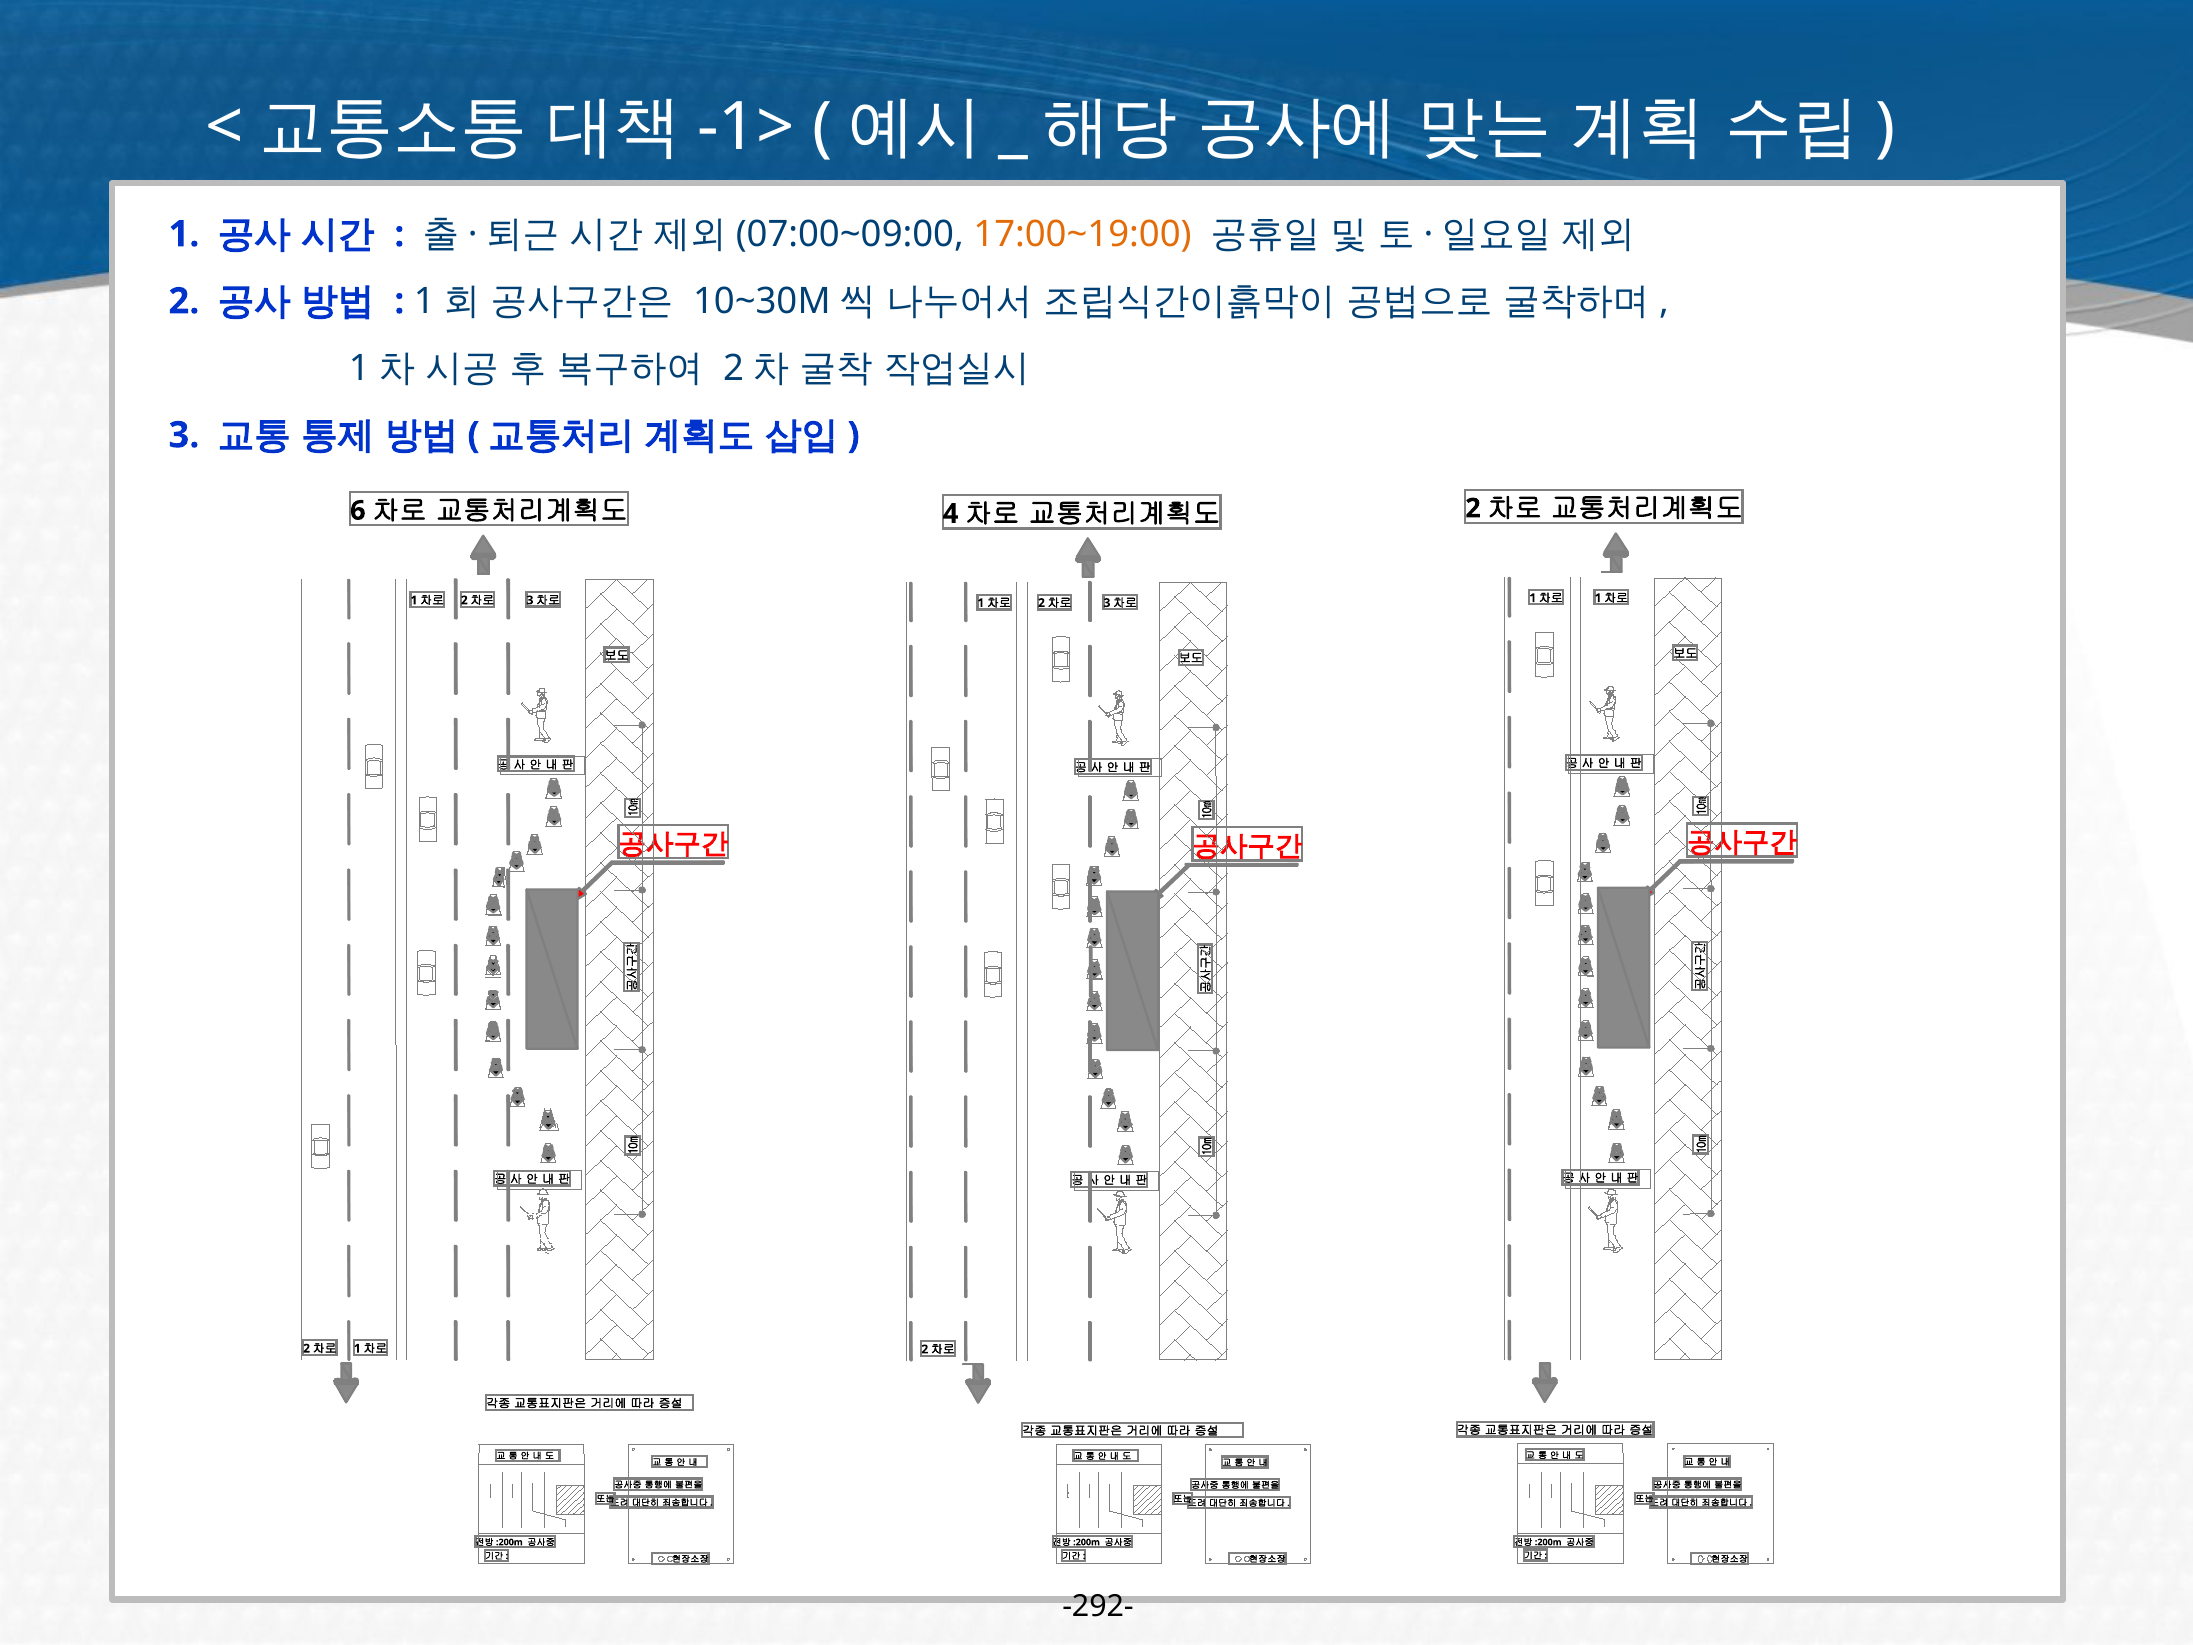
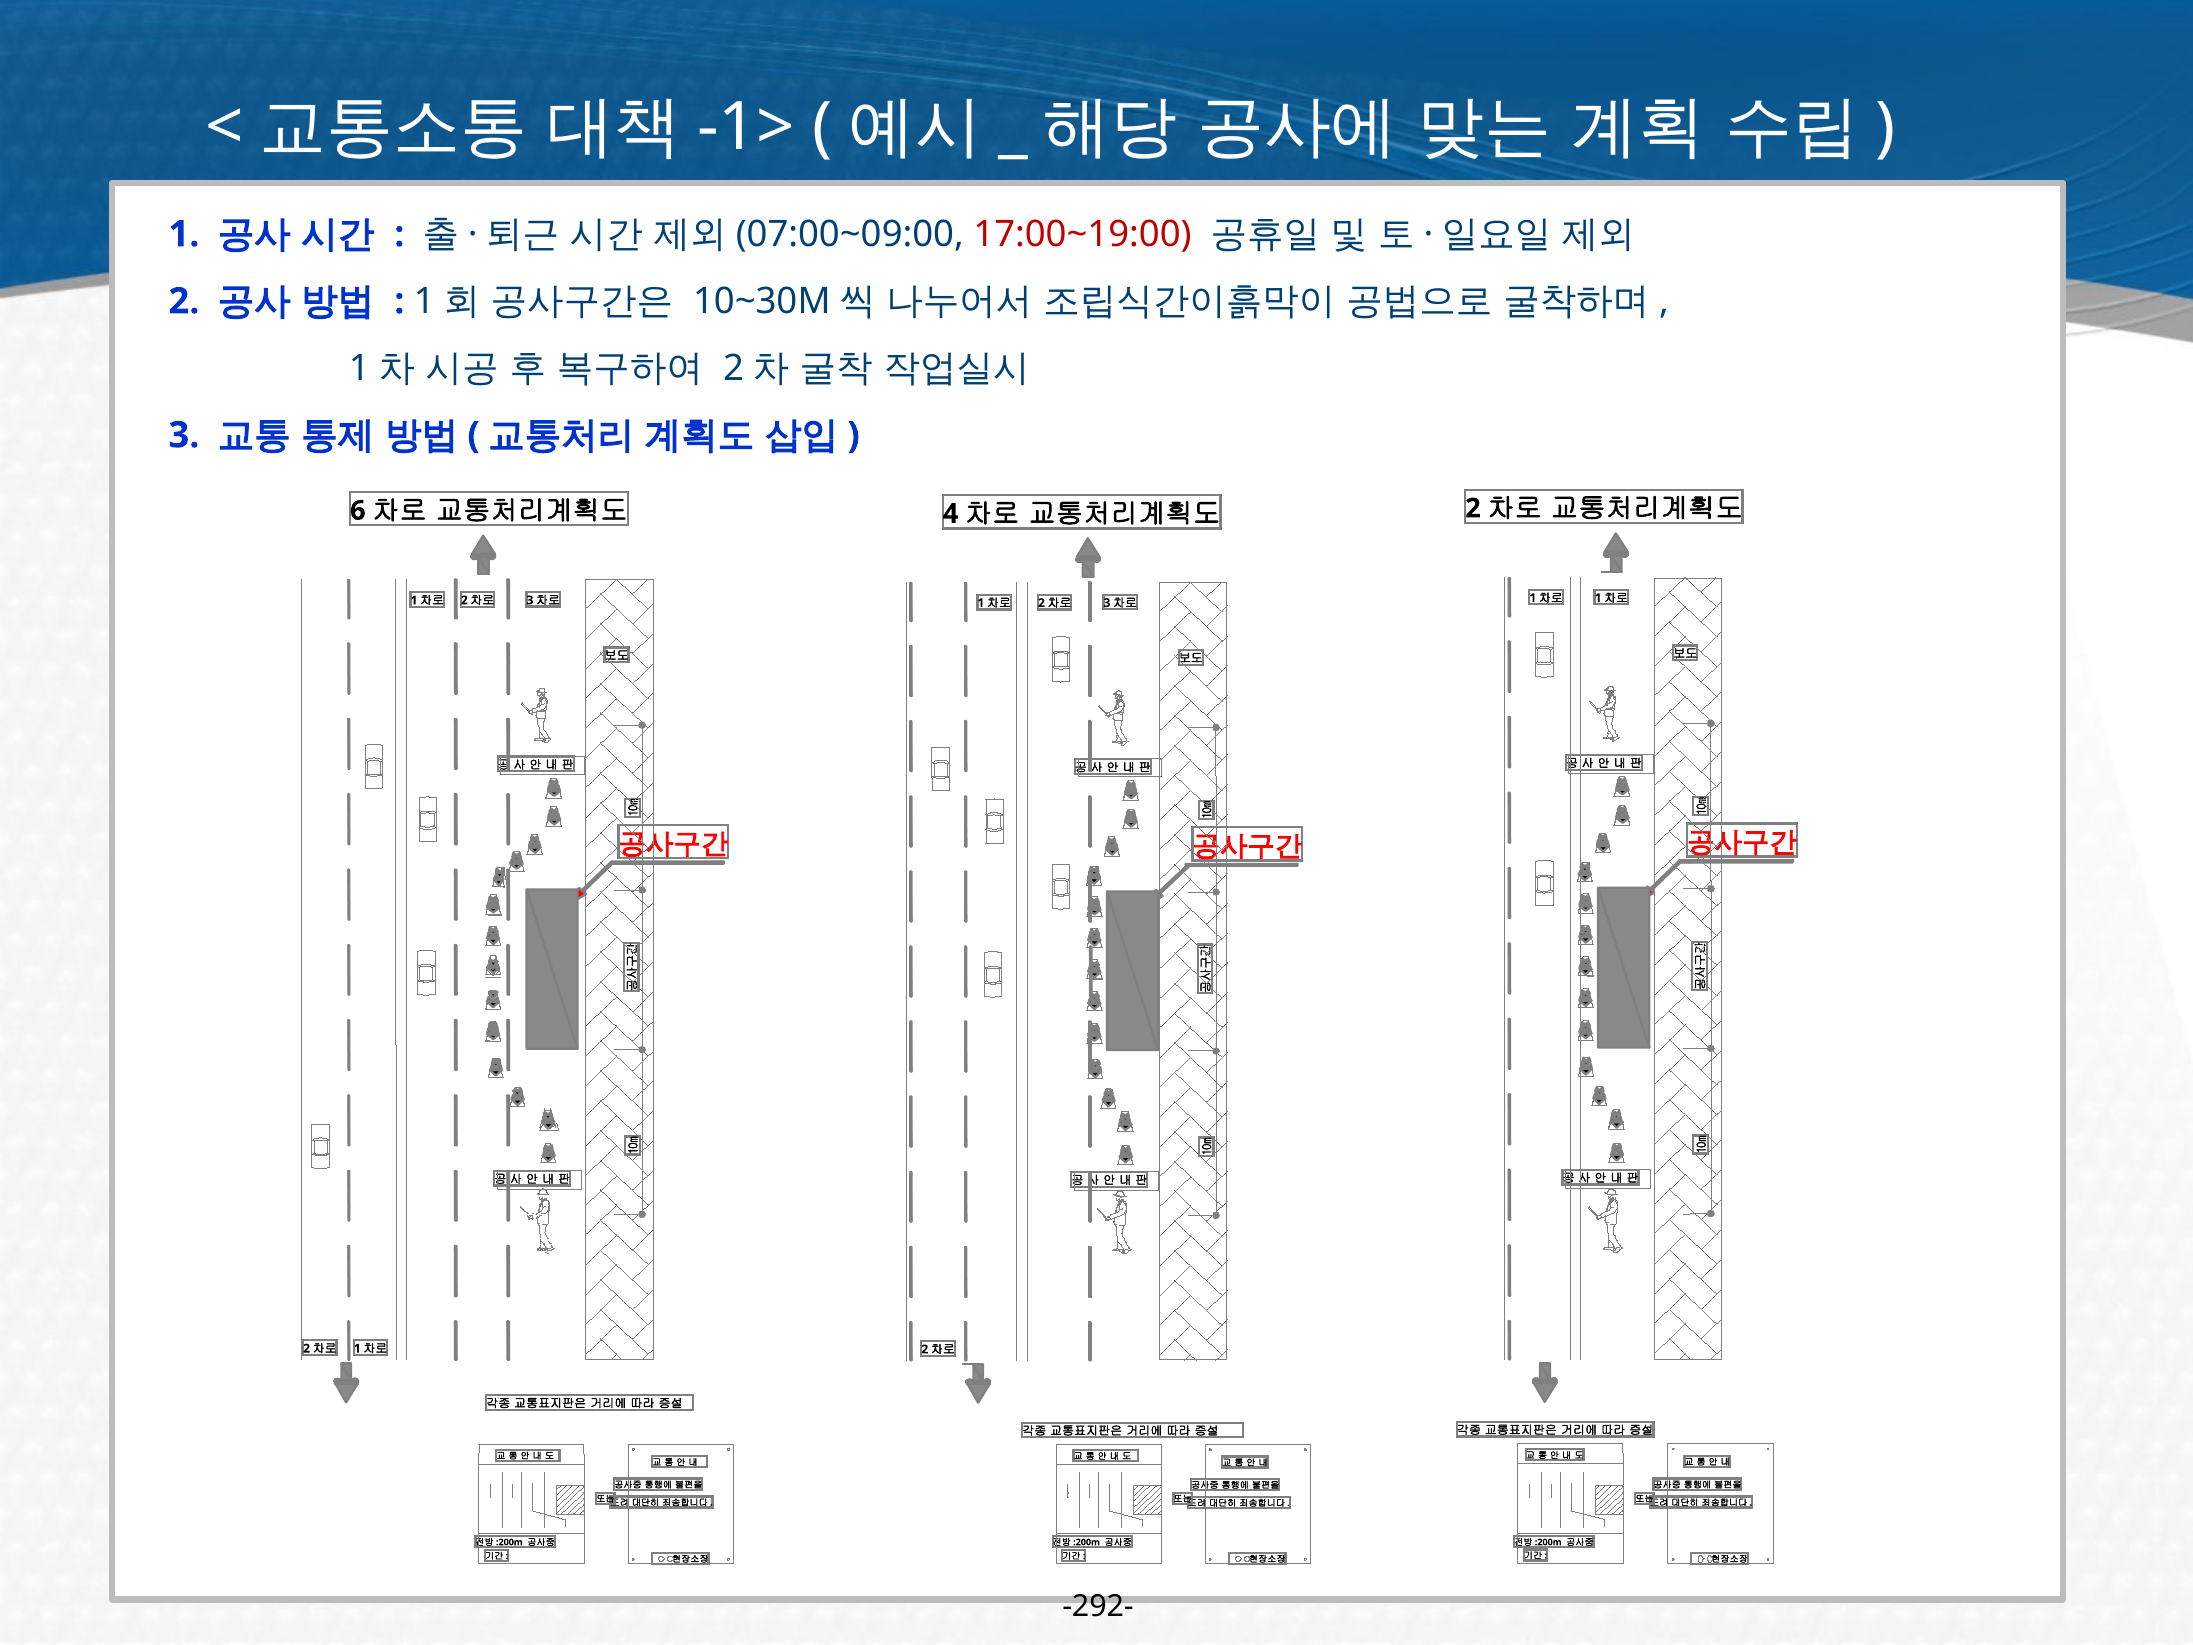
17:00~19:00 colour: orange -> red
